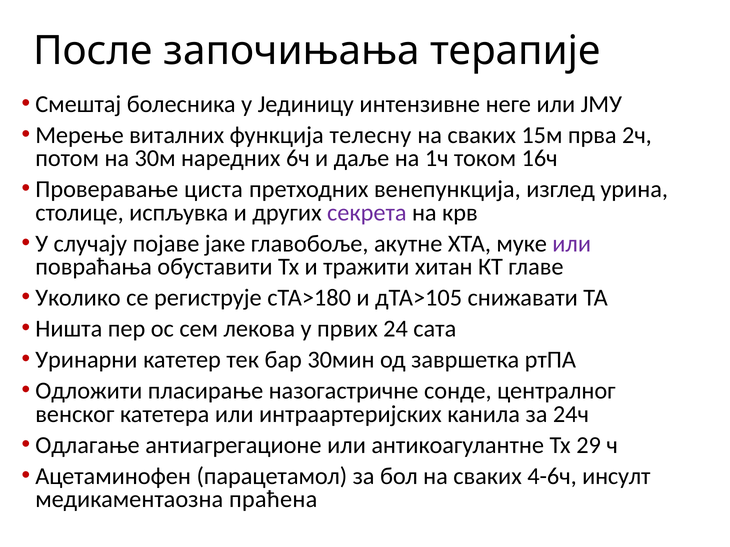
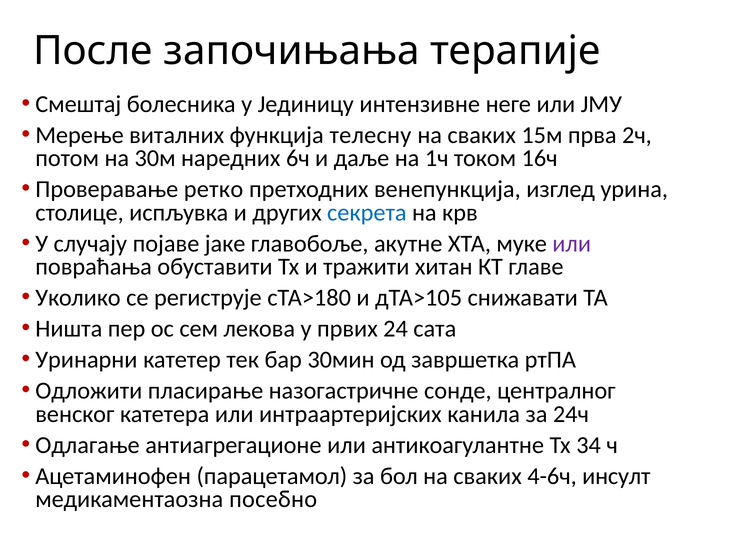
циста: циста -> ретко
секрета colour: purple -> blue
29: 29 -> 34
праћена: праћена -> посебно
